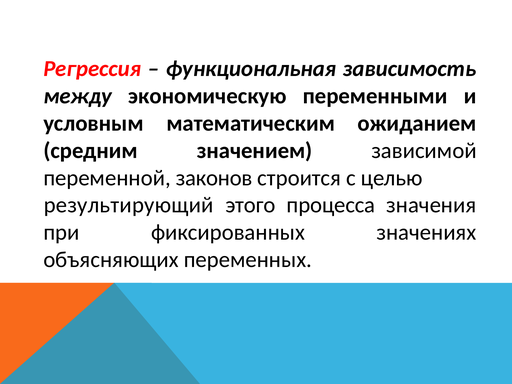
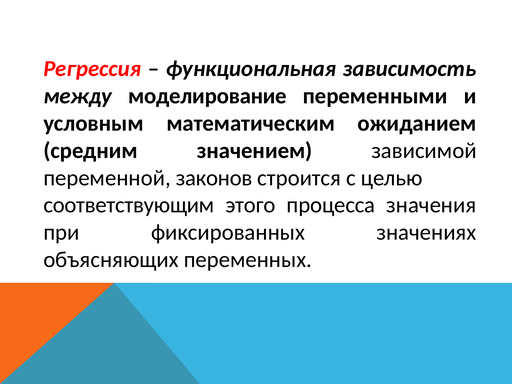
экономическую: экономическую -> моделирование
результирующий: результирующий -> соответствующим
